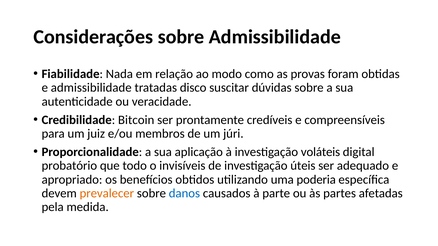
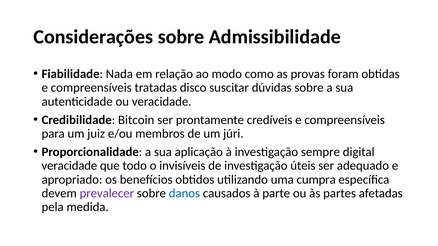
admissibilidade at (91, 88): admissibilidade -> compreensíveis
voláteis: voláteis -> sempre
probatório at (69, 166): probatório -> veracidade
poderia: poderia -> cumpra
prevalecer colour: orange -> purple
